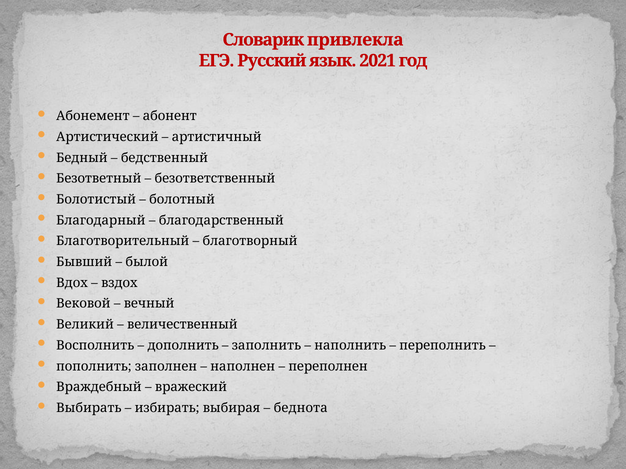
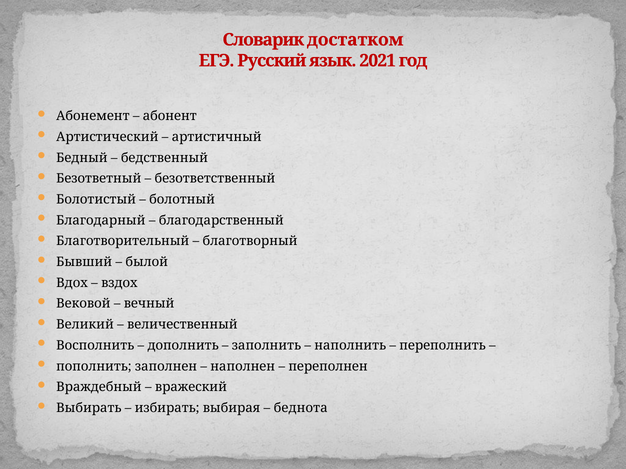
привлекла: привлекла -> достатком
